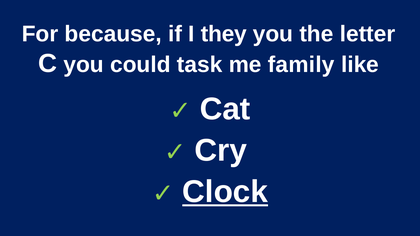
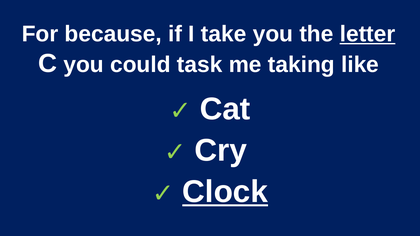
they: they -> take
letter underline: none -> present
family: family -> taking
